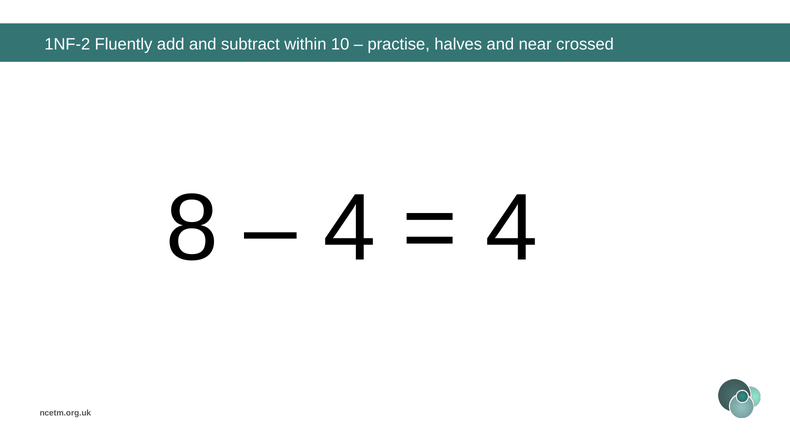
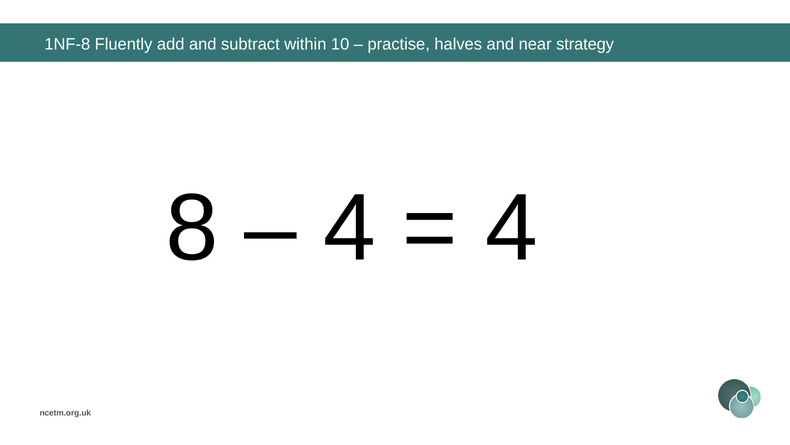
1NF-2: 1NF-2 -> 1NF-8
crossed: crossed -> strategy
